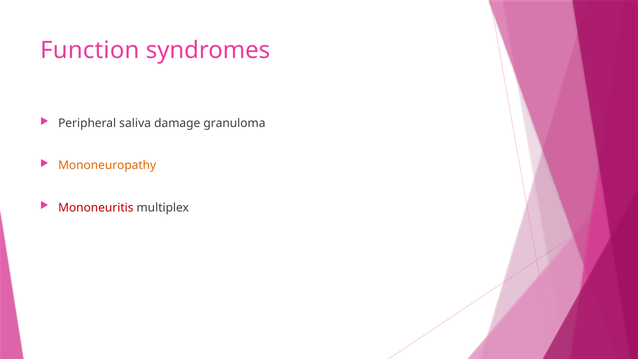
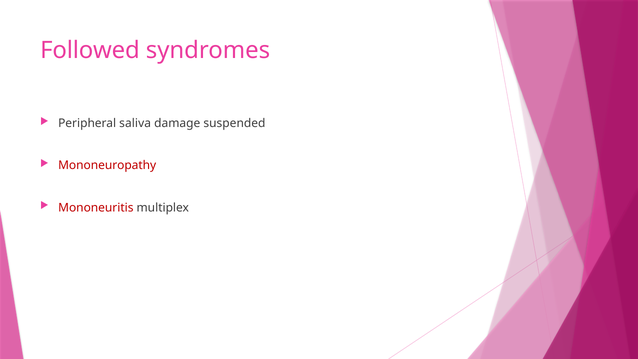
Function: Function -> Followed
granuloma: granuloma -> suspended
Mononeuropathy colour: orange -> red
